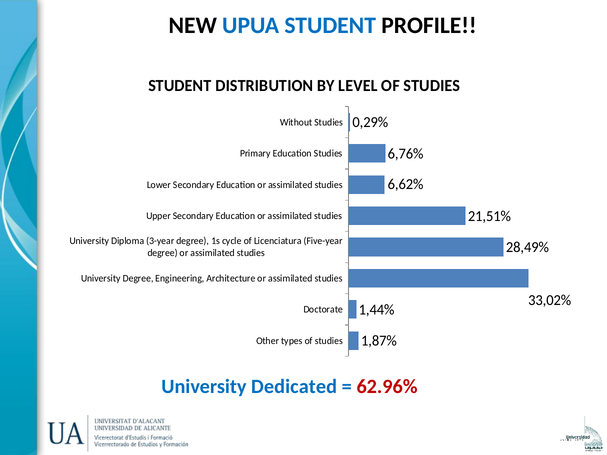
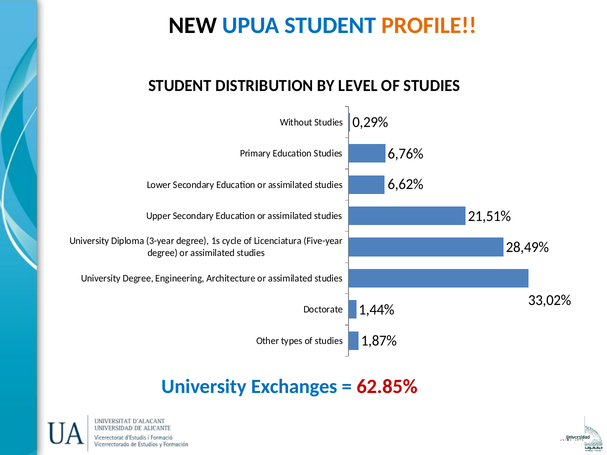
PROFILE colour: black -> orange
Dedicated: Dedicated -> Exchanges
62.96%: 62.96% -> 62.85%
